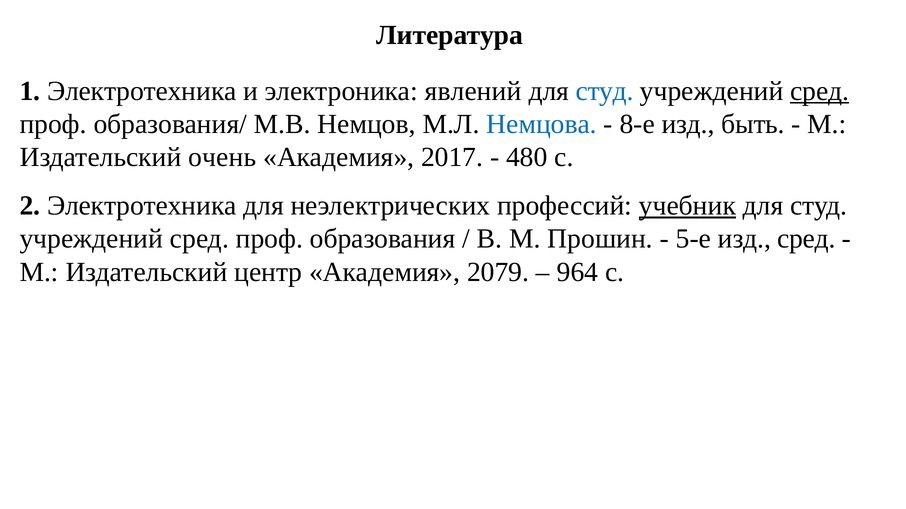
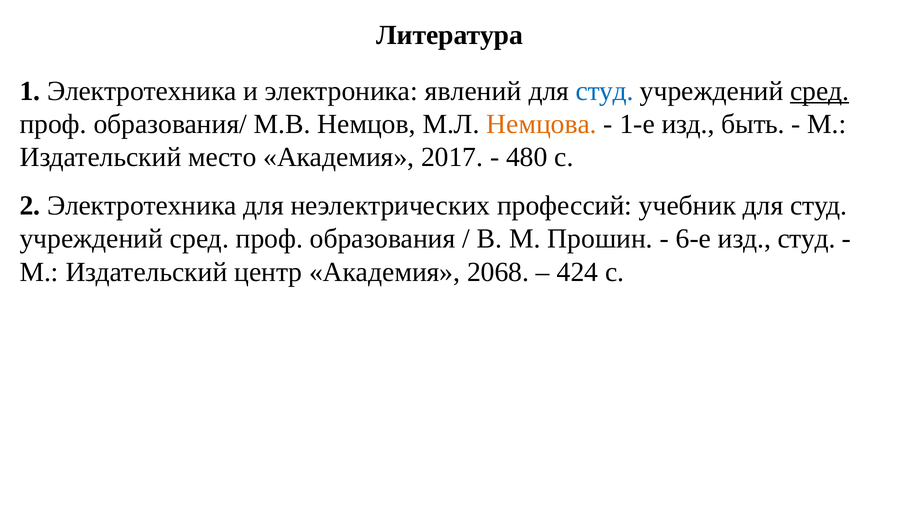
Немцова colour: blue -> orange
8-е: 8-е -> 1-е
очень: очень -> место
учебник underline: present -> none
5-е: 5-е -> 6-е
изд сред: сред -> студ
2079: 2079 -> 2068
964: 964 -> 424
